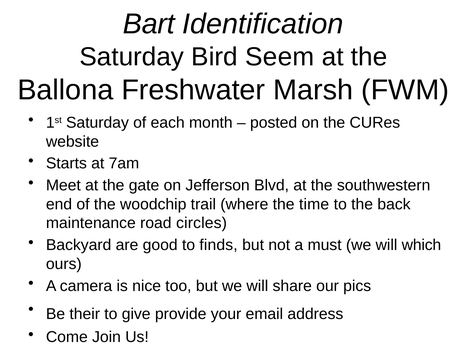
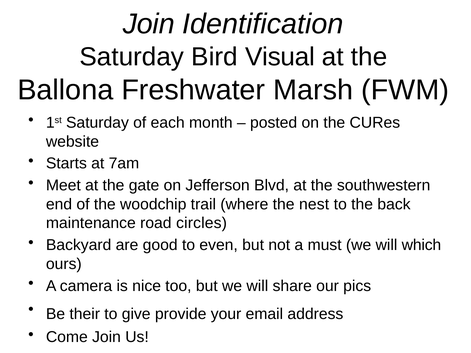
Bart at (149, 24): Bart -> Join
Seem: Seem -> Visual
time: time -> nest
finds: finds -> even
